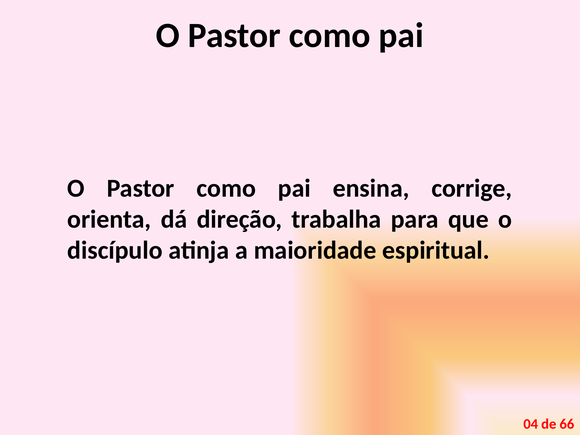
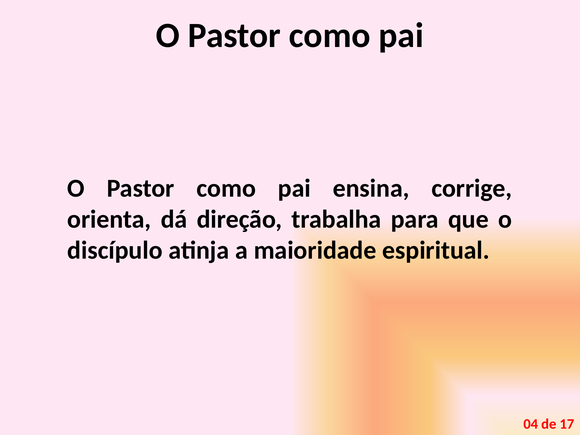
66: 66 -> 17
